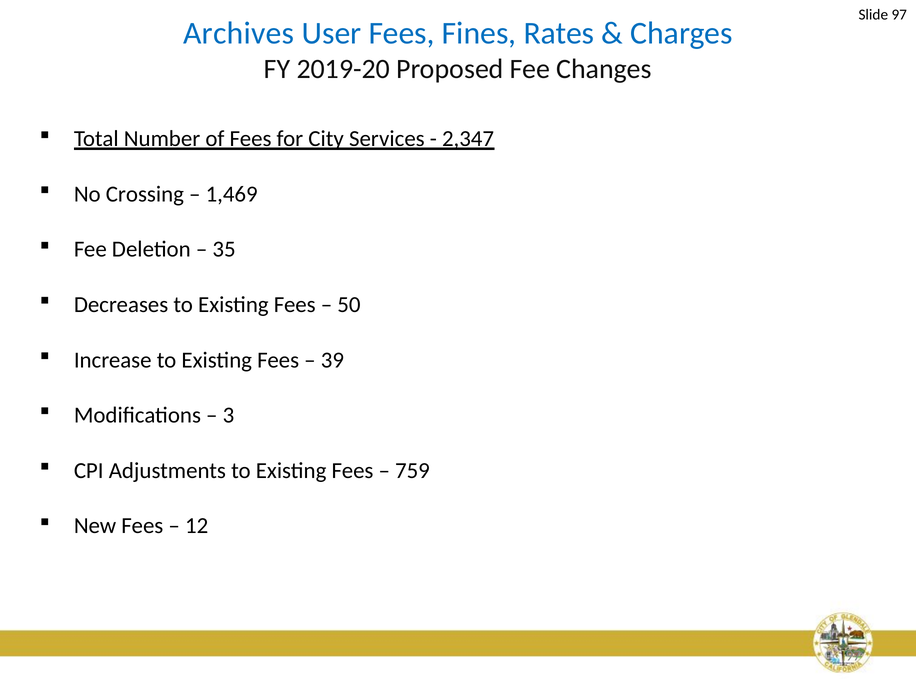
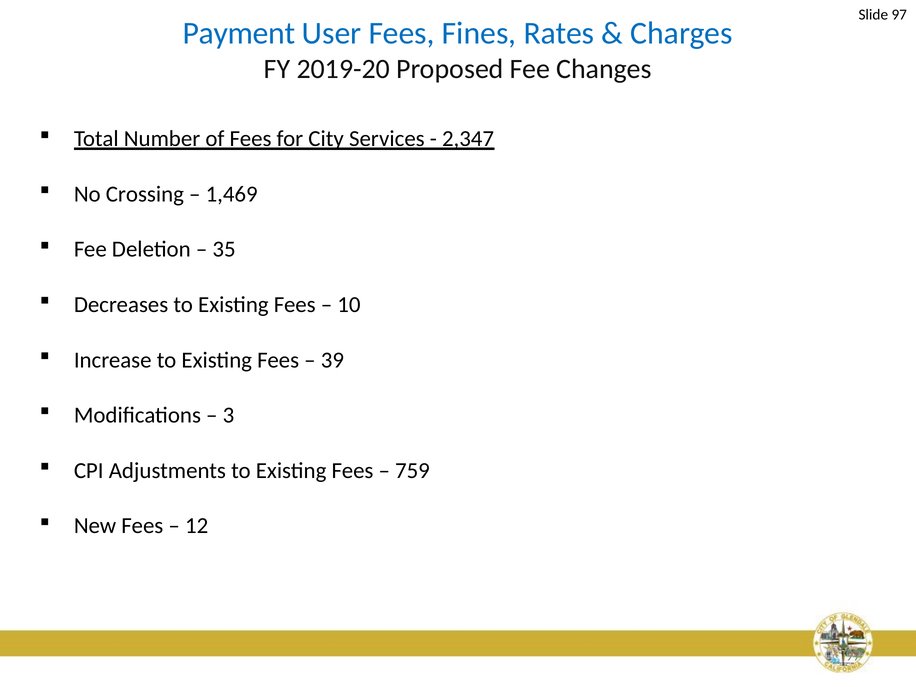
Archives: Archives -> Payment
50: 50 -> 10
